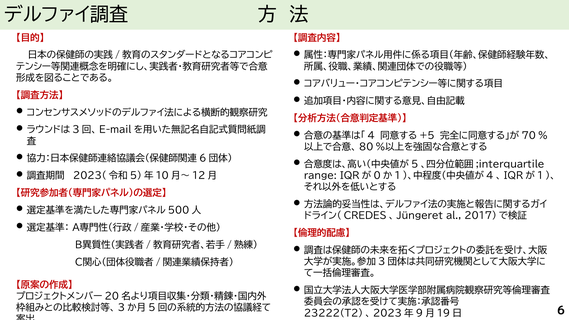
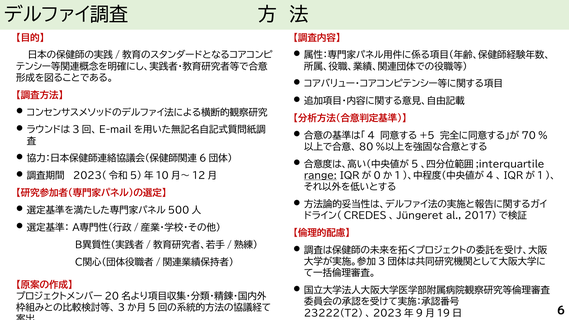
range underline: none -> present
